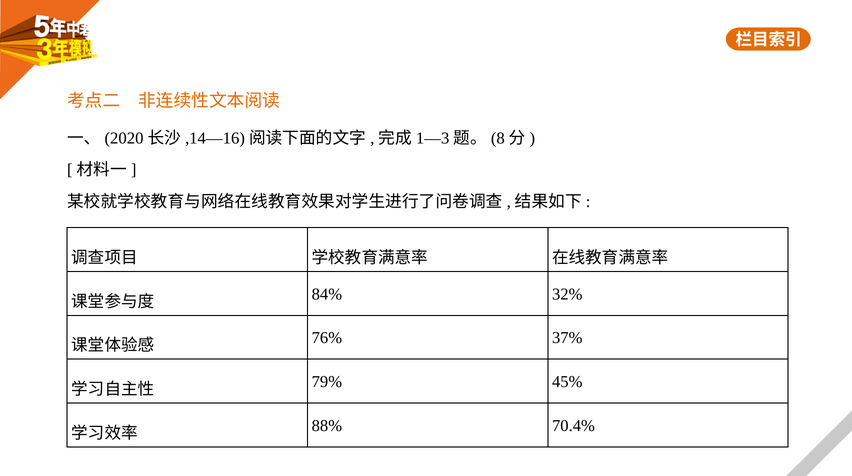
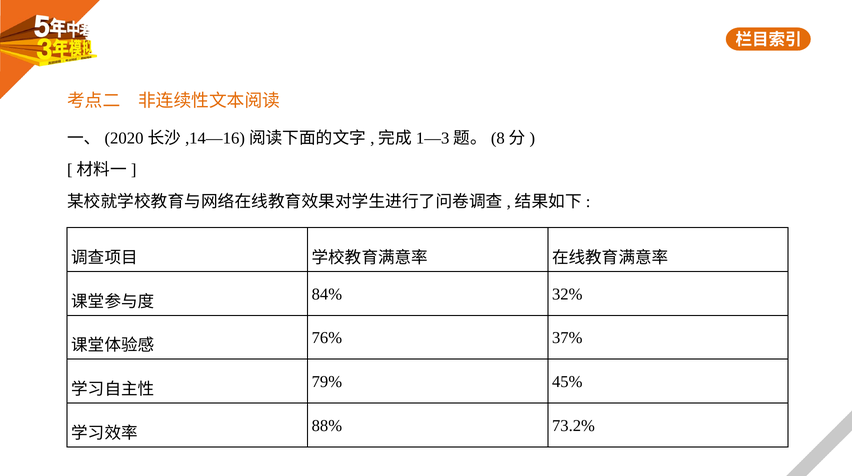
70.4%: 70.4% -> 73.2%
